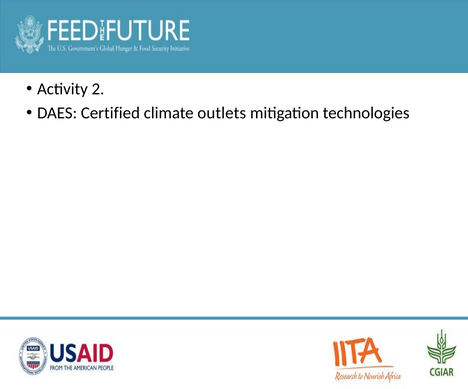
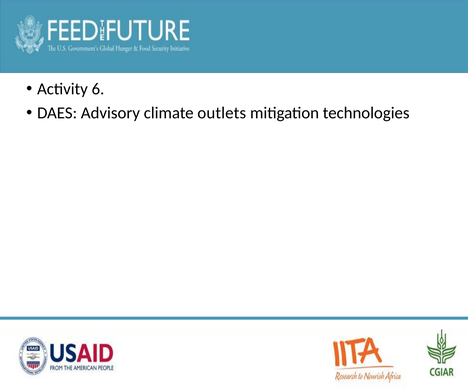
2: 2 -> 6
Certified: Certified -> Advisory
